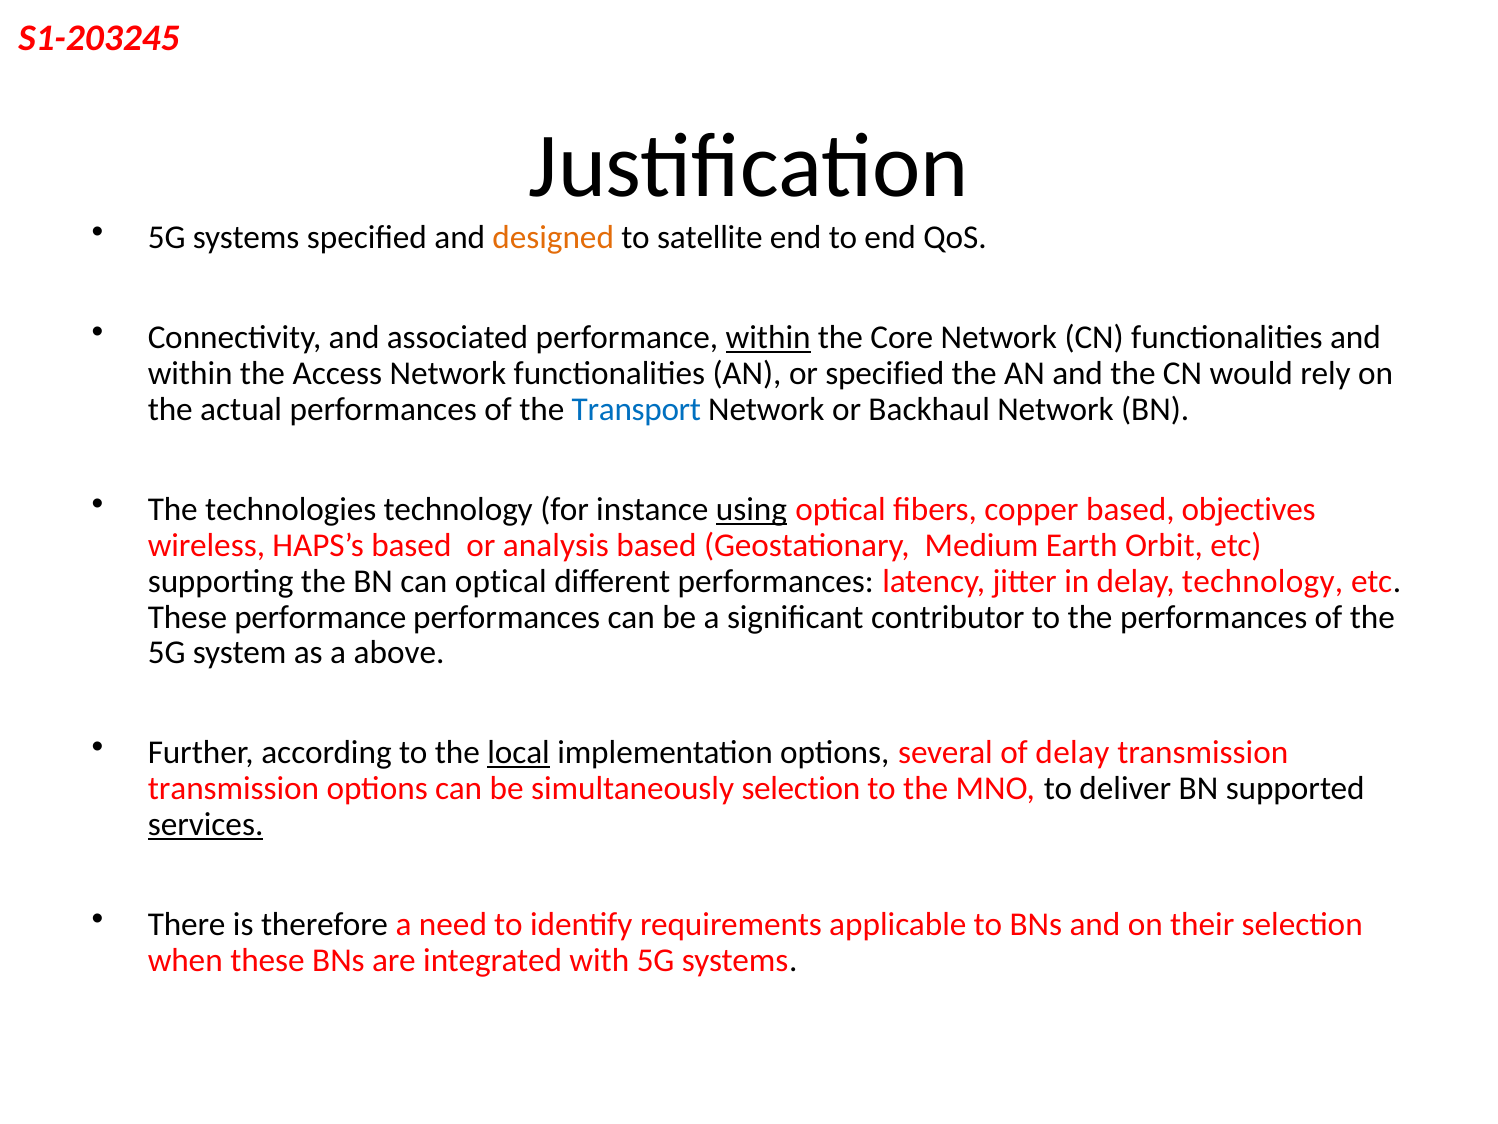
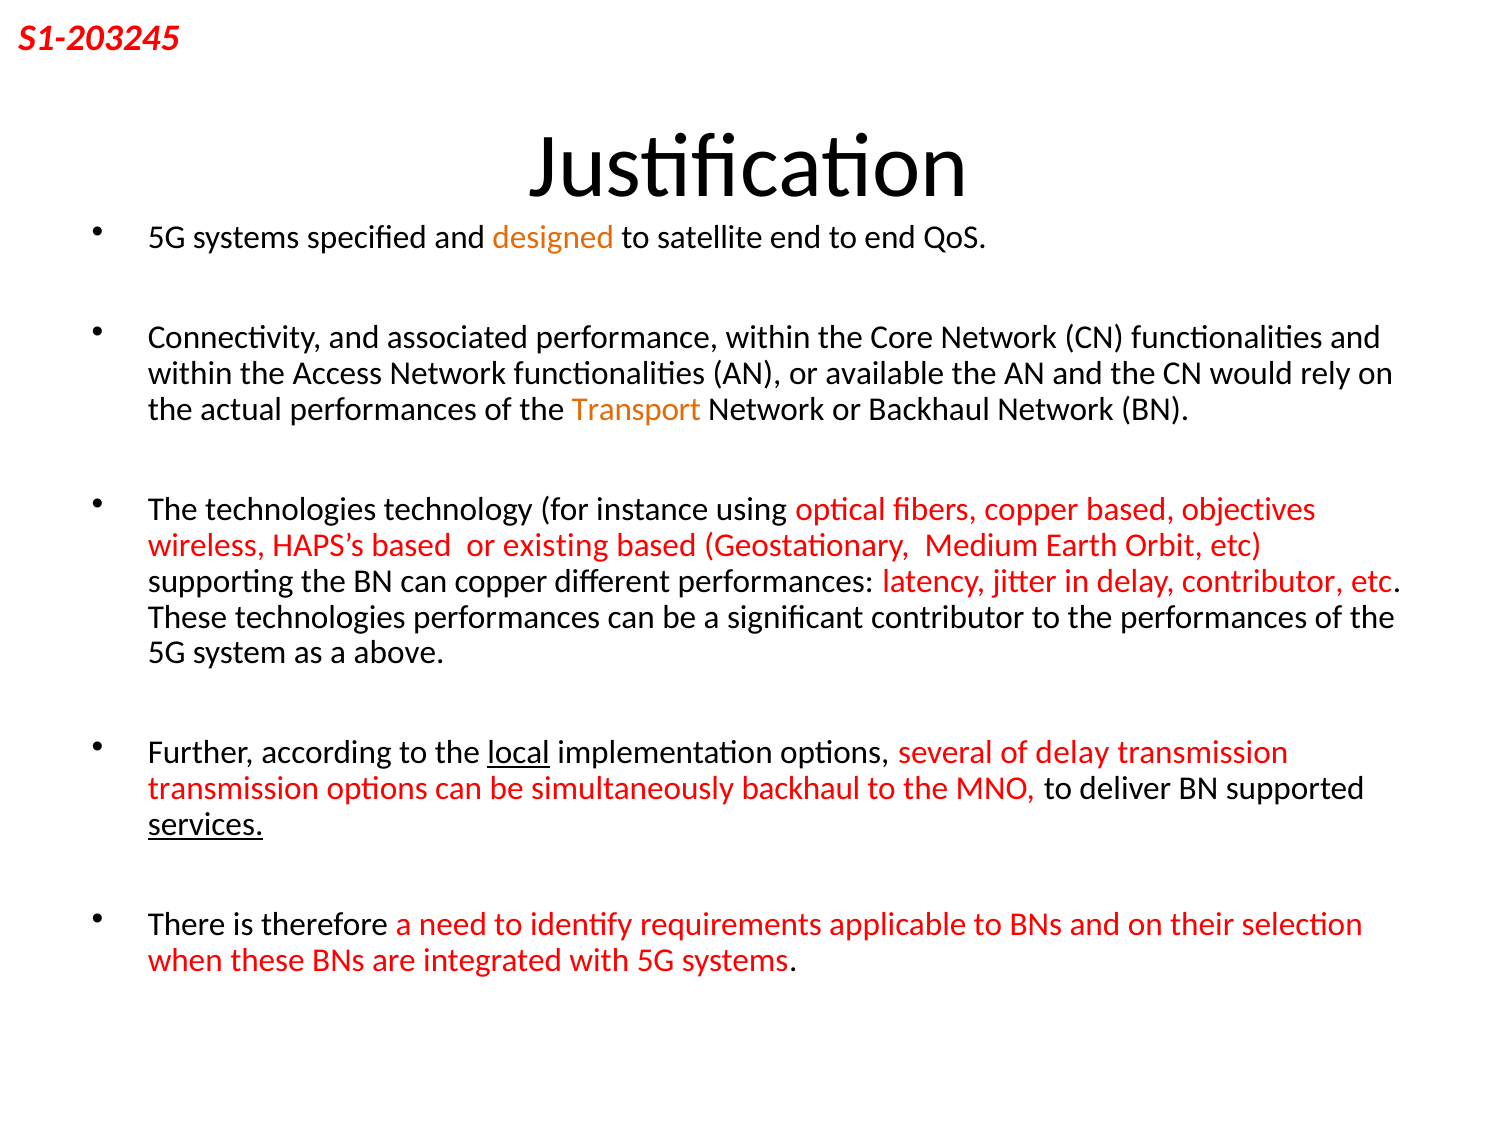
within at (768, 337) underline: present -> none
or specified: specified -> available
Transport colour: blue -> orange
using underline: present -> none
analysis: analysis -> existing
can optical: optical -> copper
delay technology: technology -> contributor
These performance: performance -> technologies
simultaneously selection: selection -> backhaul
